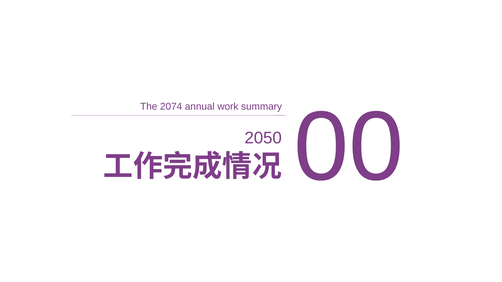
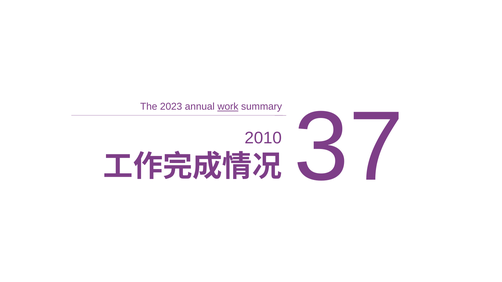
2074: 2074 -> 2023
work underline: none -> present
00: 00 -> 37
2050: 2050 -> 2010
